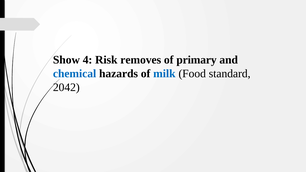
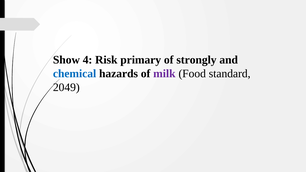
removes: removes -> primary
primary: primary -> strongly
milk colour: blue -> purple
2042: 2042 -> 2049
